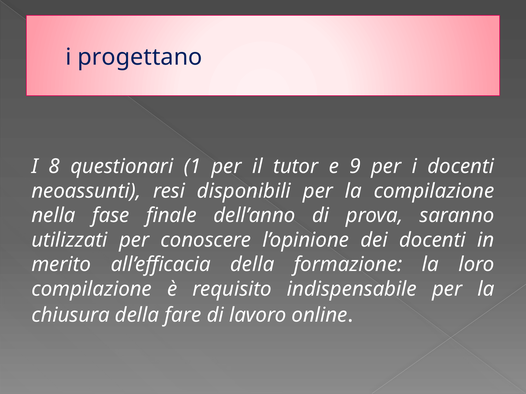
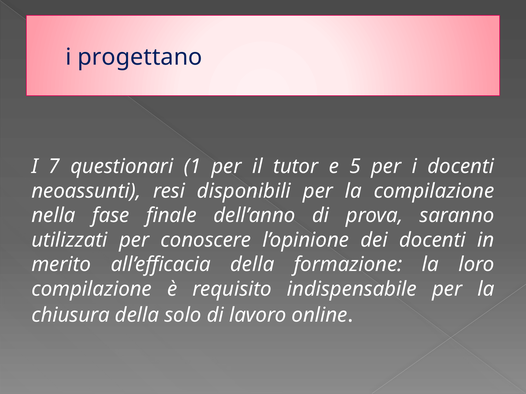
8: 8 -> 7
9: 9 -> 5
fare: fare -> solo
